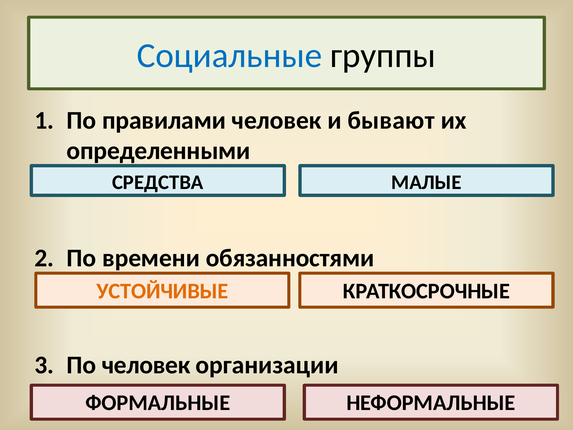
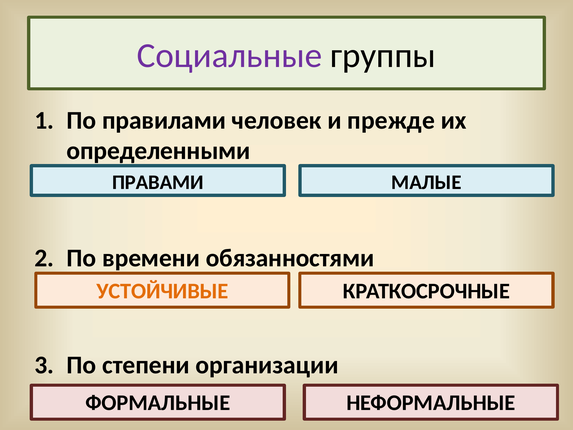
Социальные colour: blue -> purple
бывают: бывают -> прежде
СРЕДСТВА: СРЕДСТВА -> ПРАВАМИ
По человек: человек -> степени
